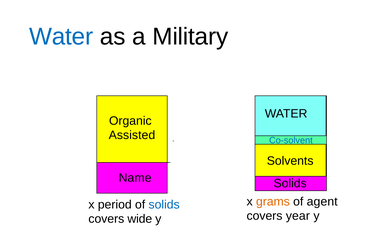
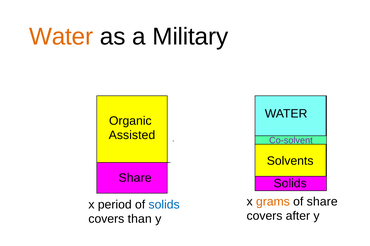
Water at (61, 37) colour: blue -> orange
Co-solvent colour: blue -> purple
Name at (135, 178): Name -> Share
of agent: agent -> share
year: year -> after
wide: wide -> than
